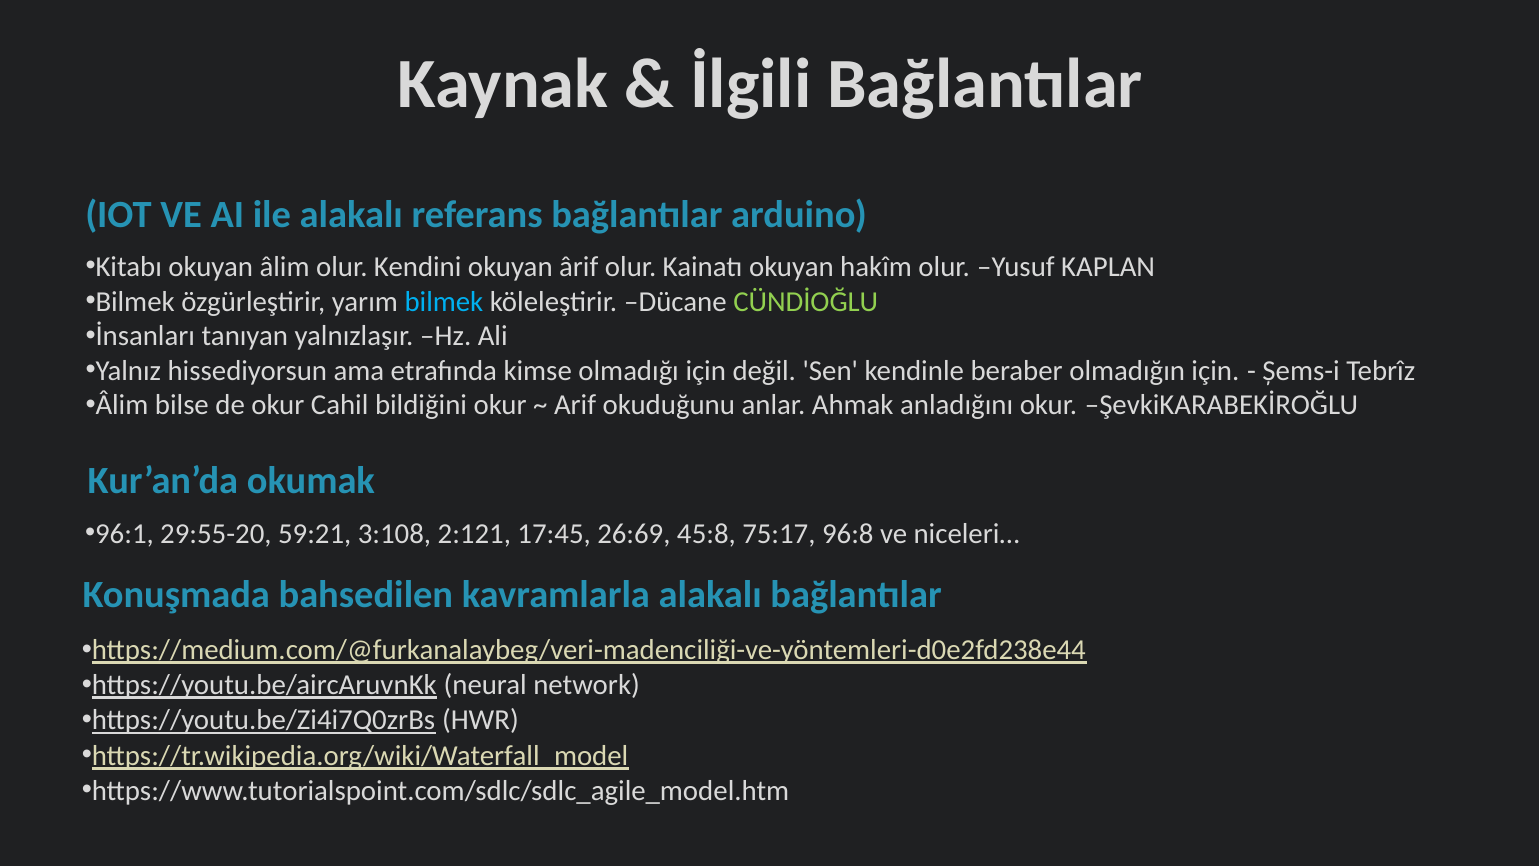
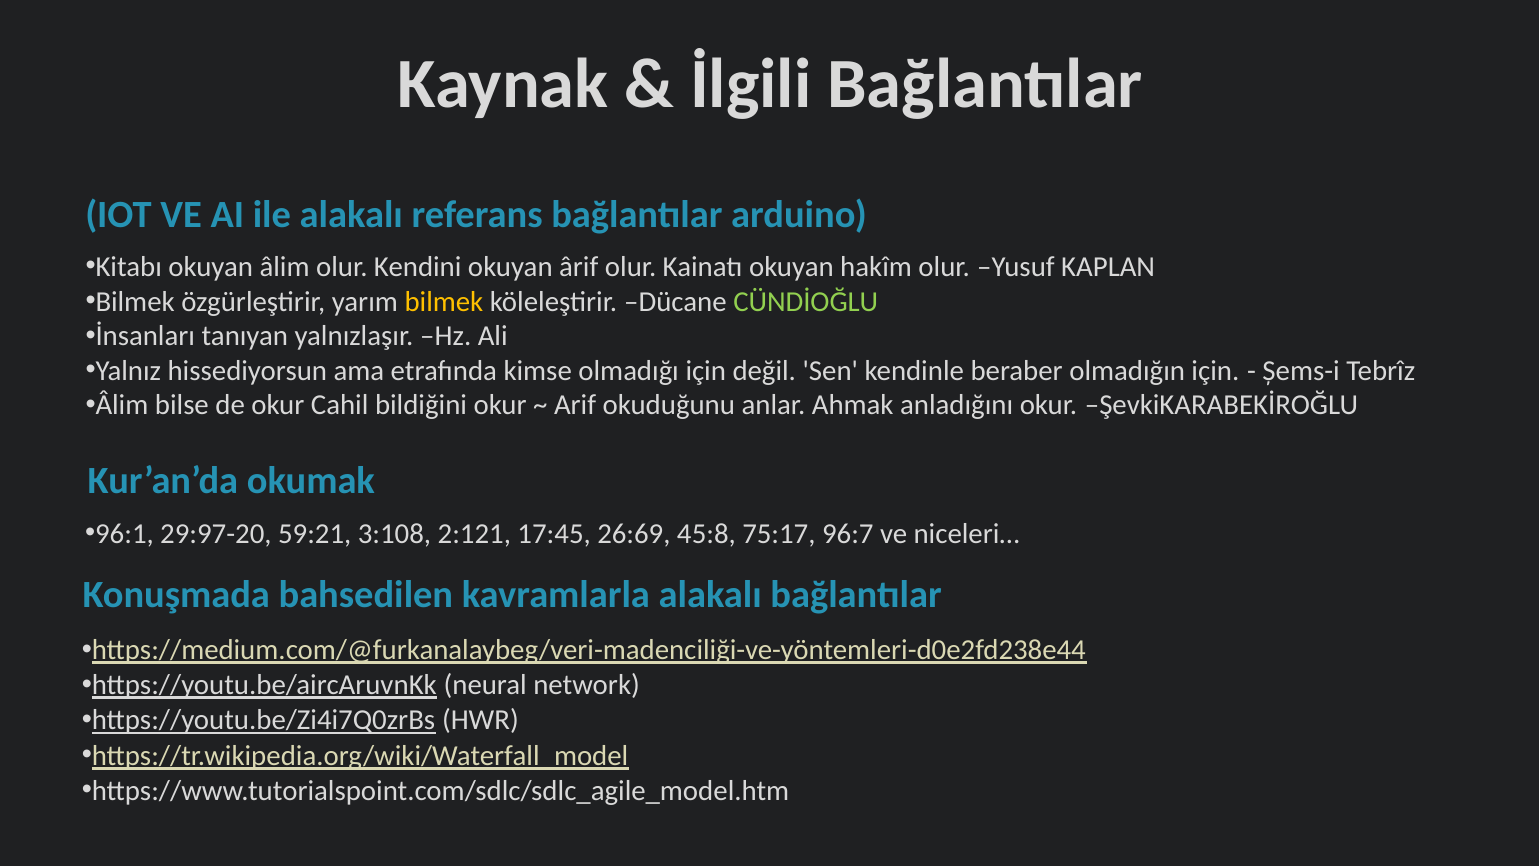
bilmek at (444, 301) colour: light blue -> yellow
29:55-20: 29:55-20 -> 29:97-20
96:8: 96:8 -> 96:7
